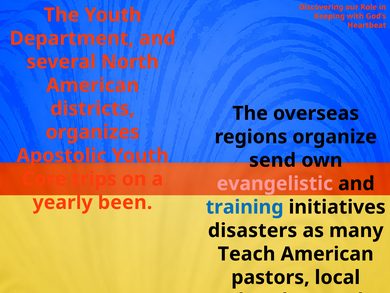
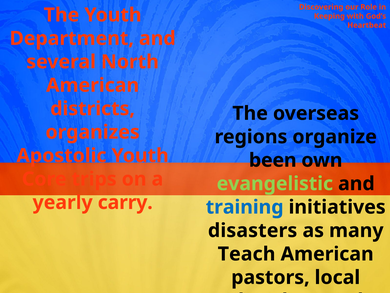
send: send -> been
evangelistic colour: pink -> light green
been: been -> carry
